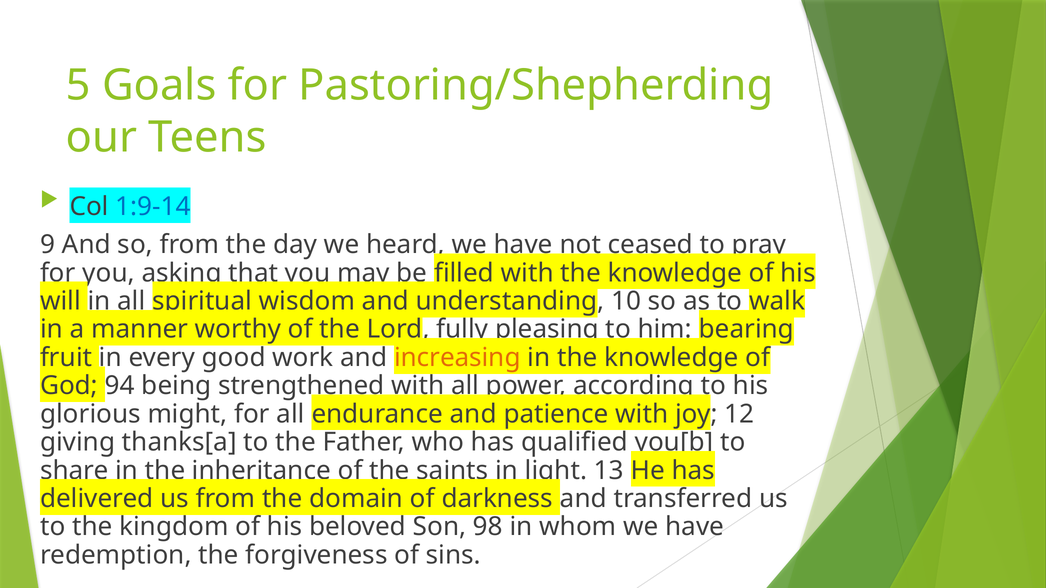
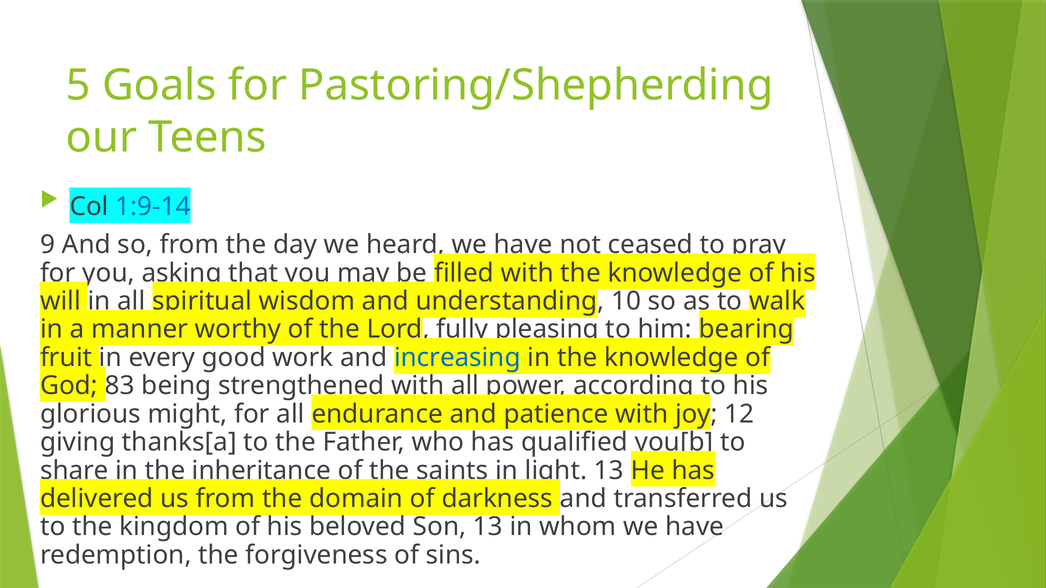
increasing colour: orange -> blue
94: 94 -> 83
Son 98: 98 -> 13
